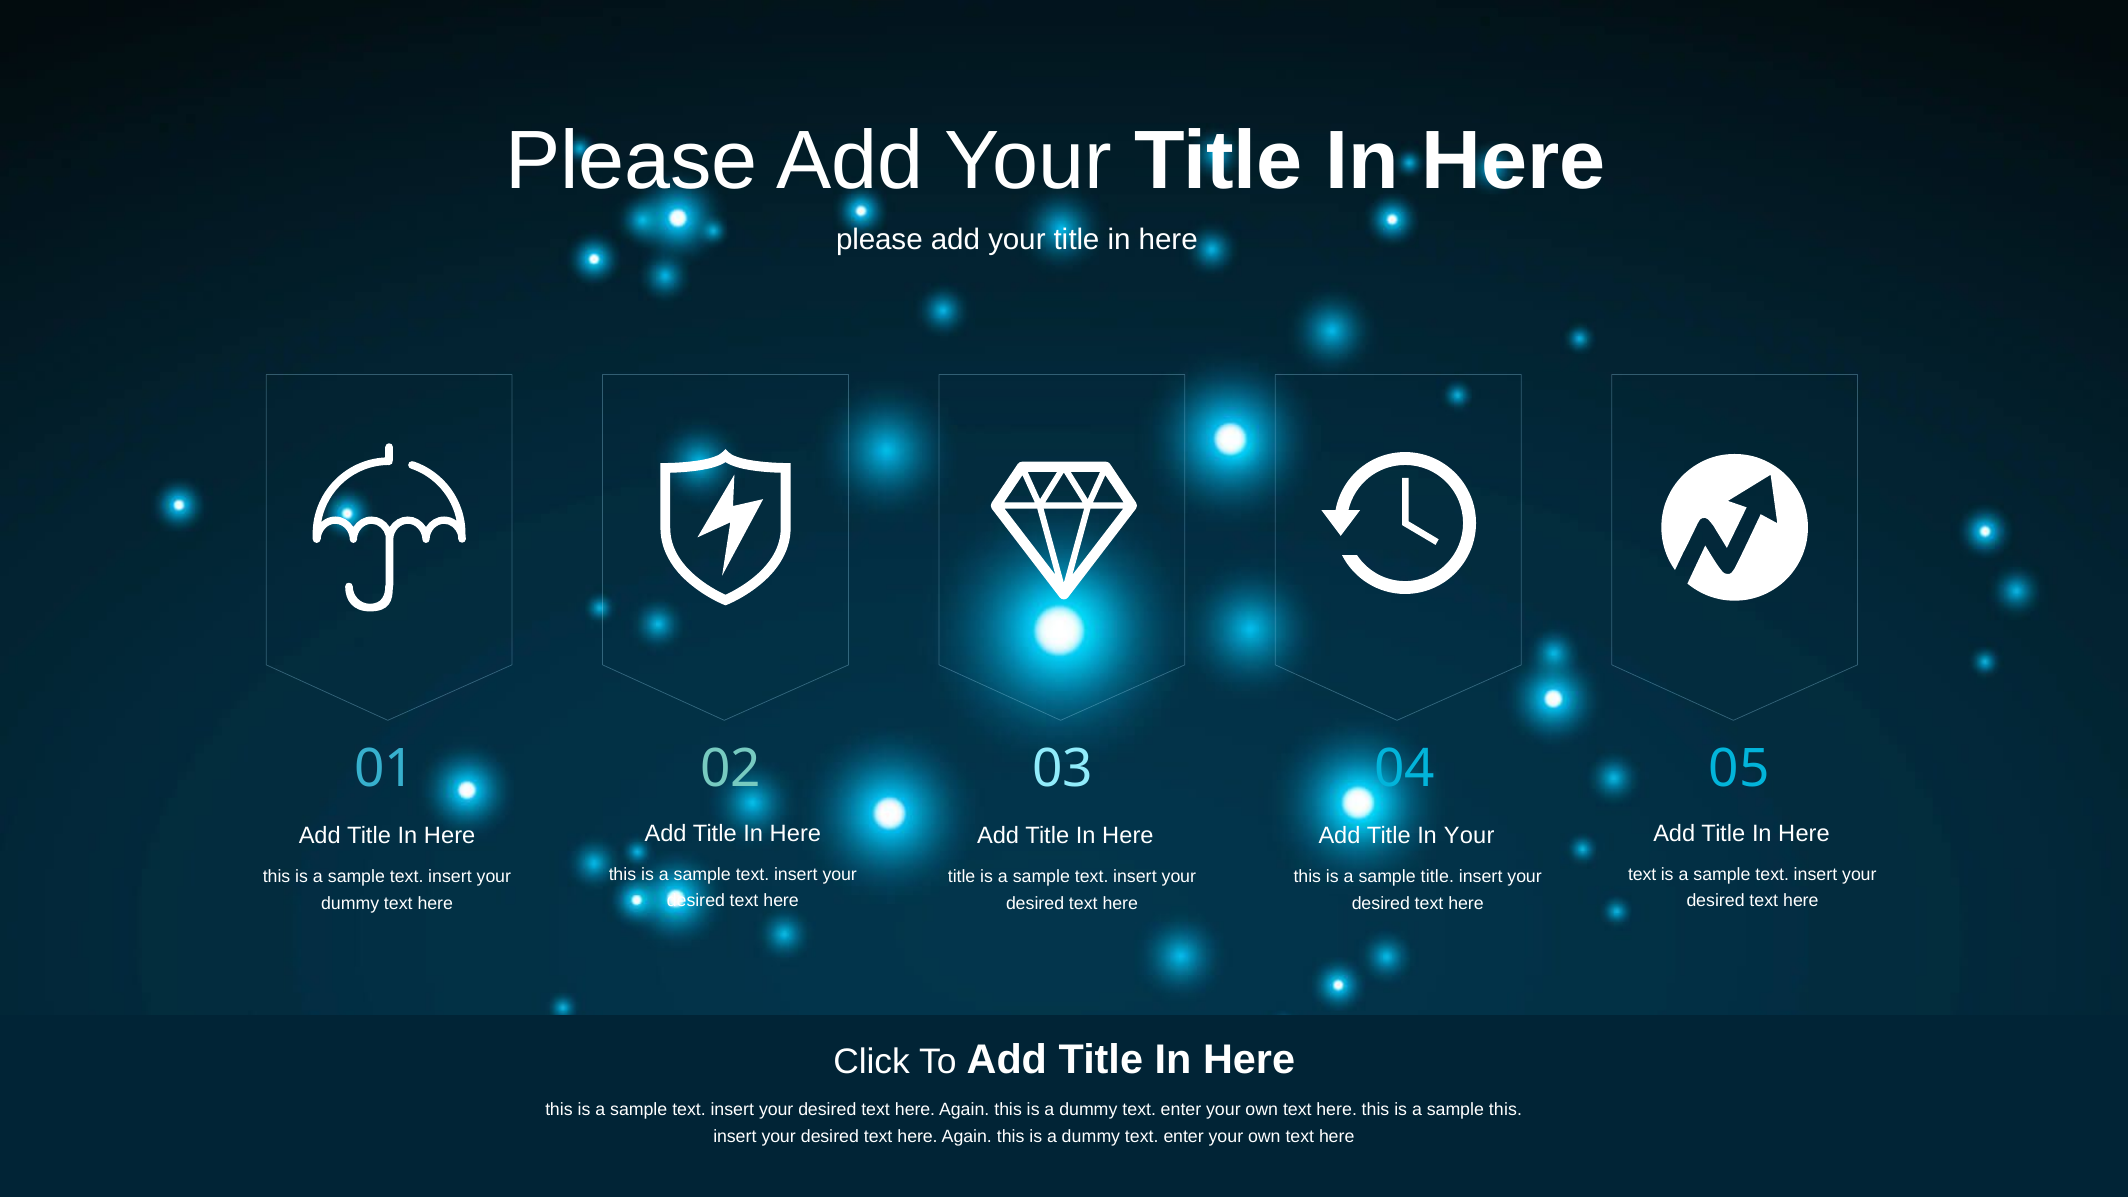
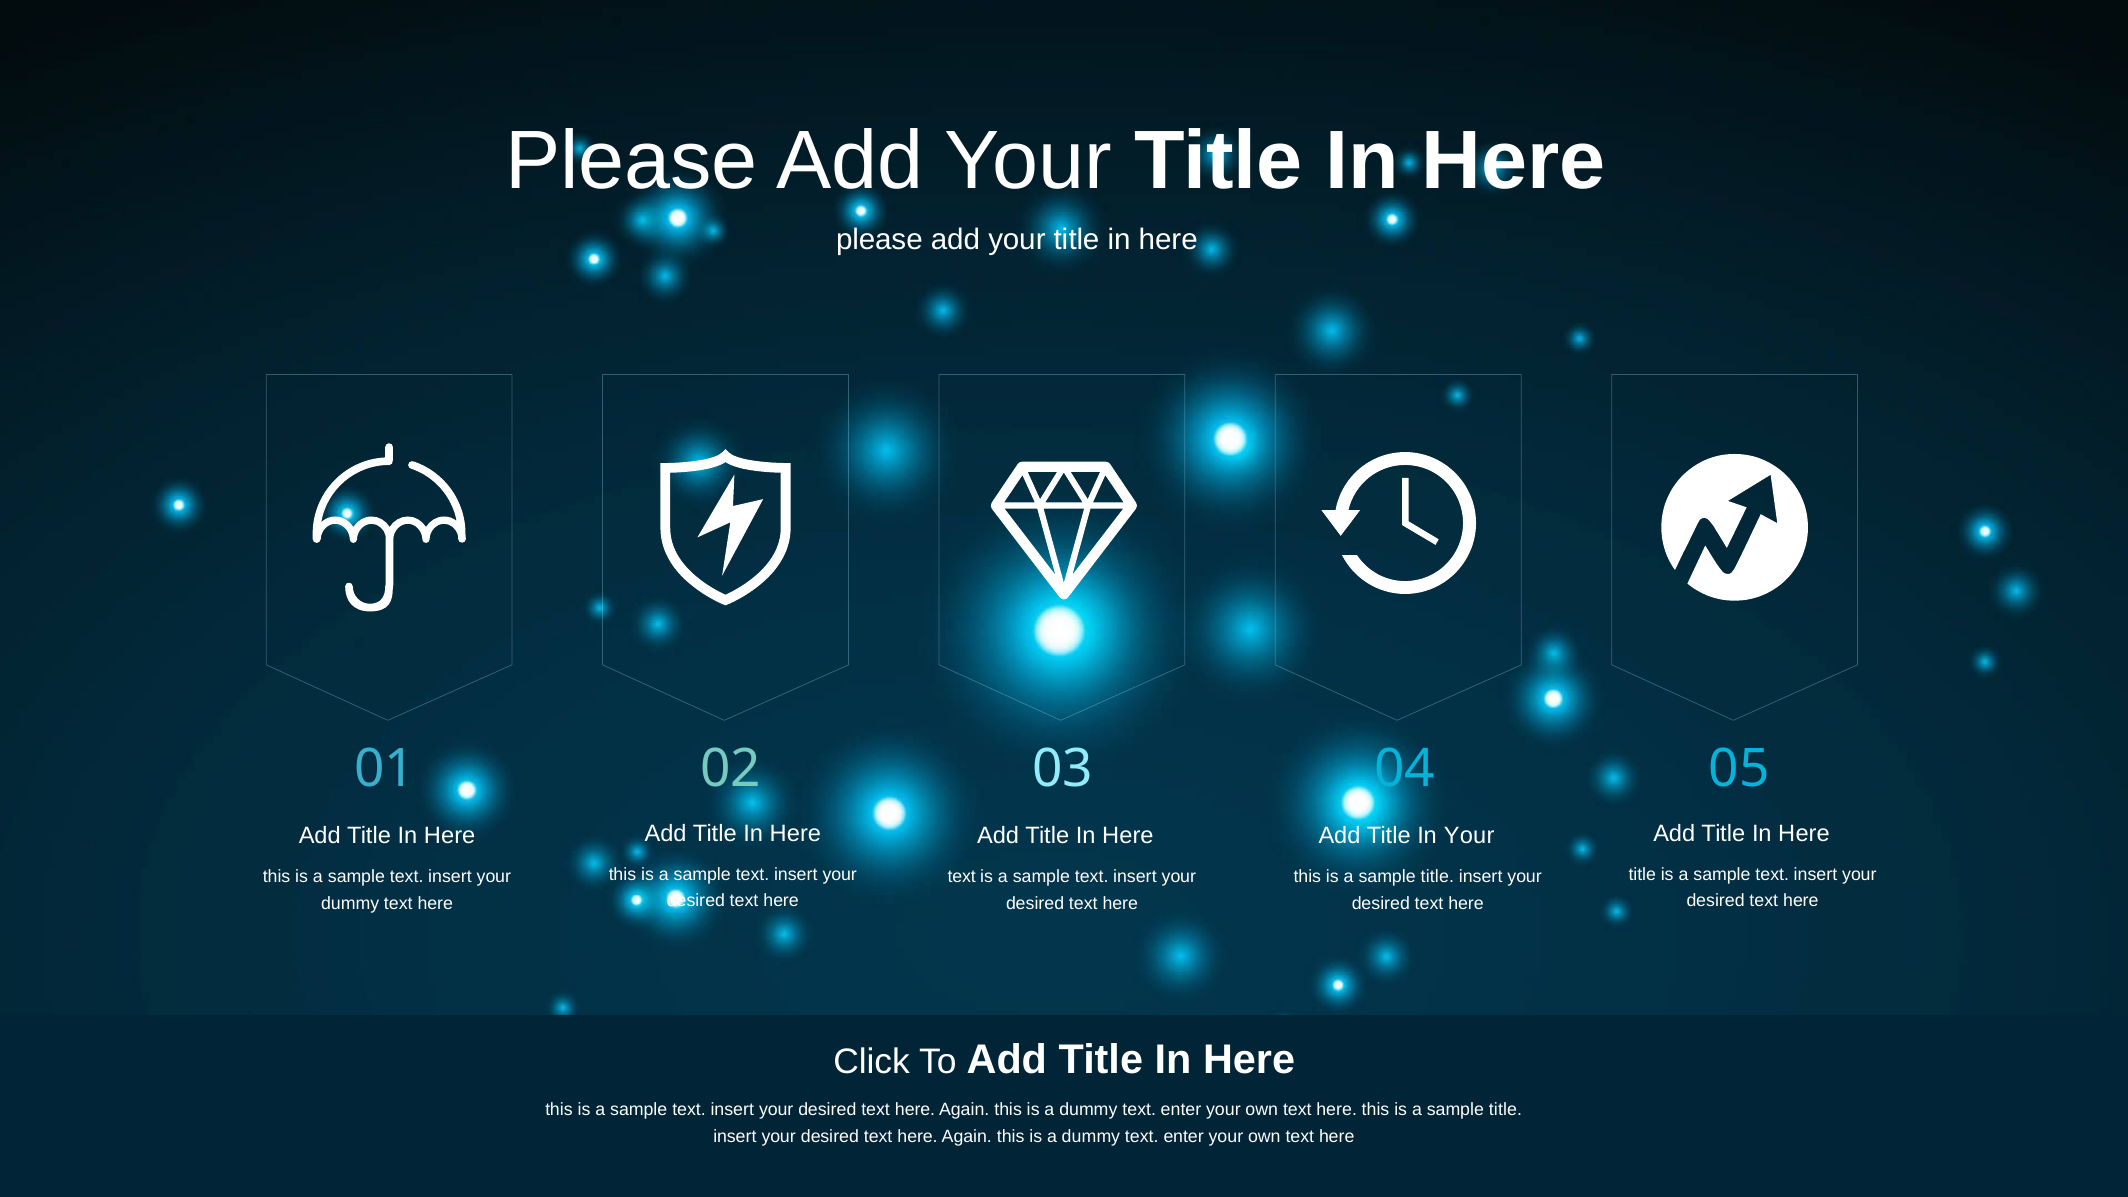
text at (1642, 874): text -> title
title at (962, 877): title -> text
this at (1506, 1110): this -> title
